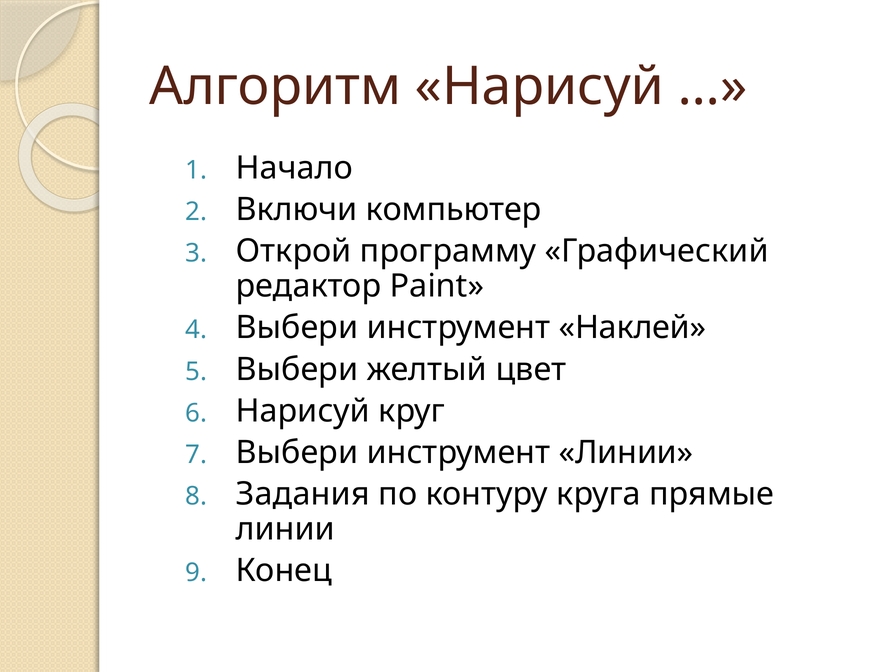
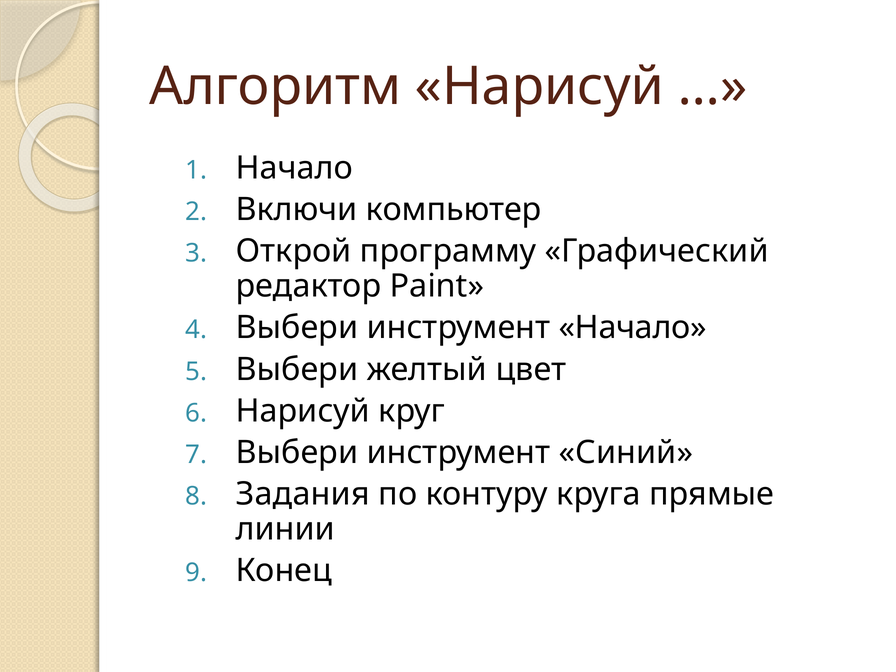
инструмент Наклей: Наклей -> Начало
инструмент Линии: Линии -> Синий
